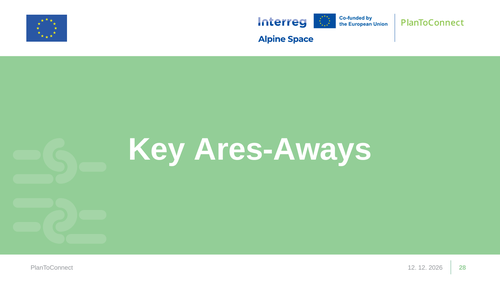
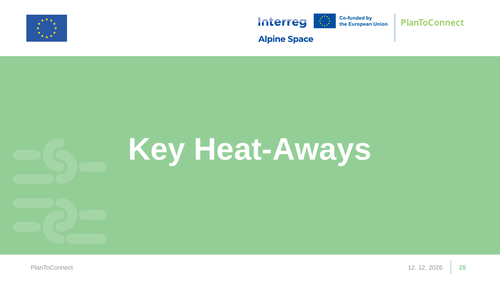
Ares-Aways: Ares-Aways -> Heat-Aways
